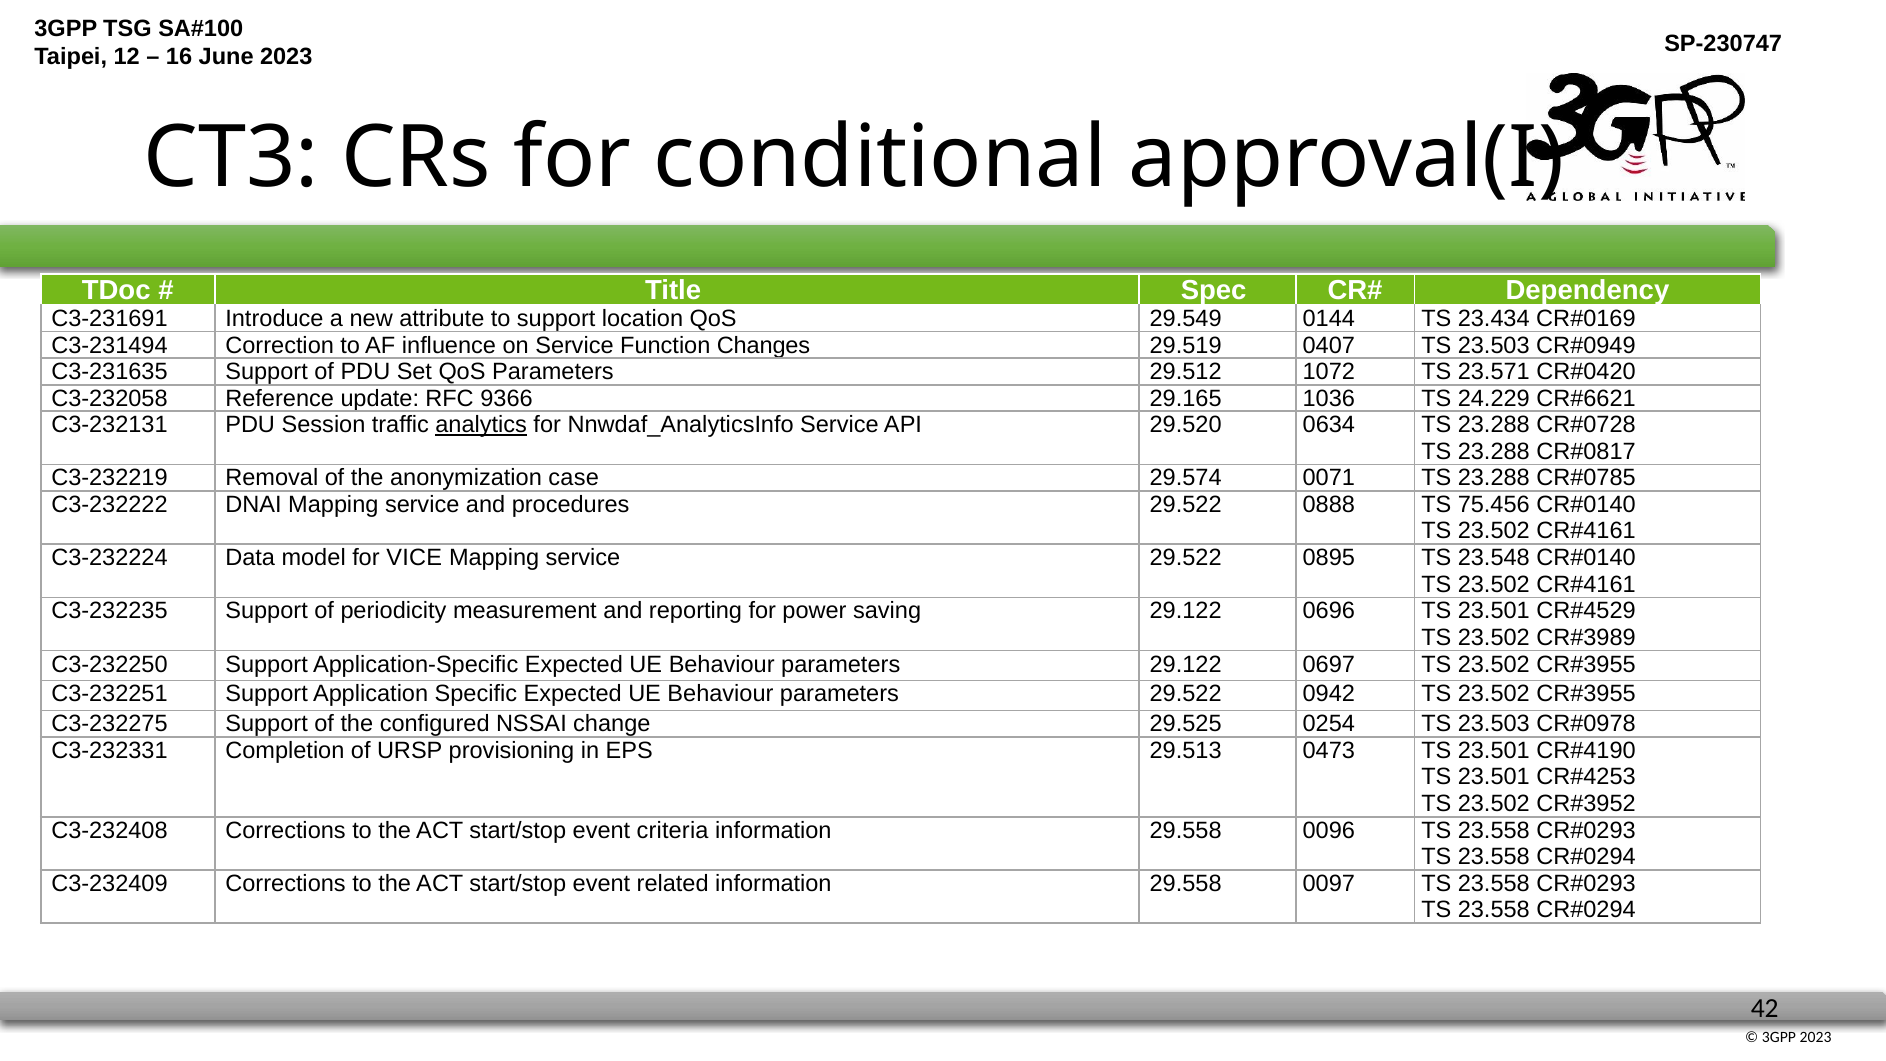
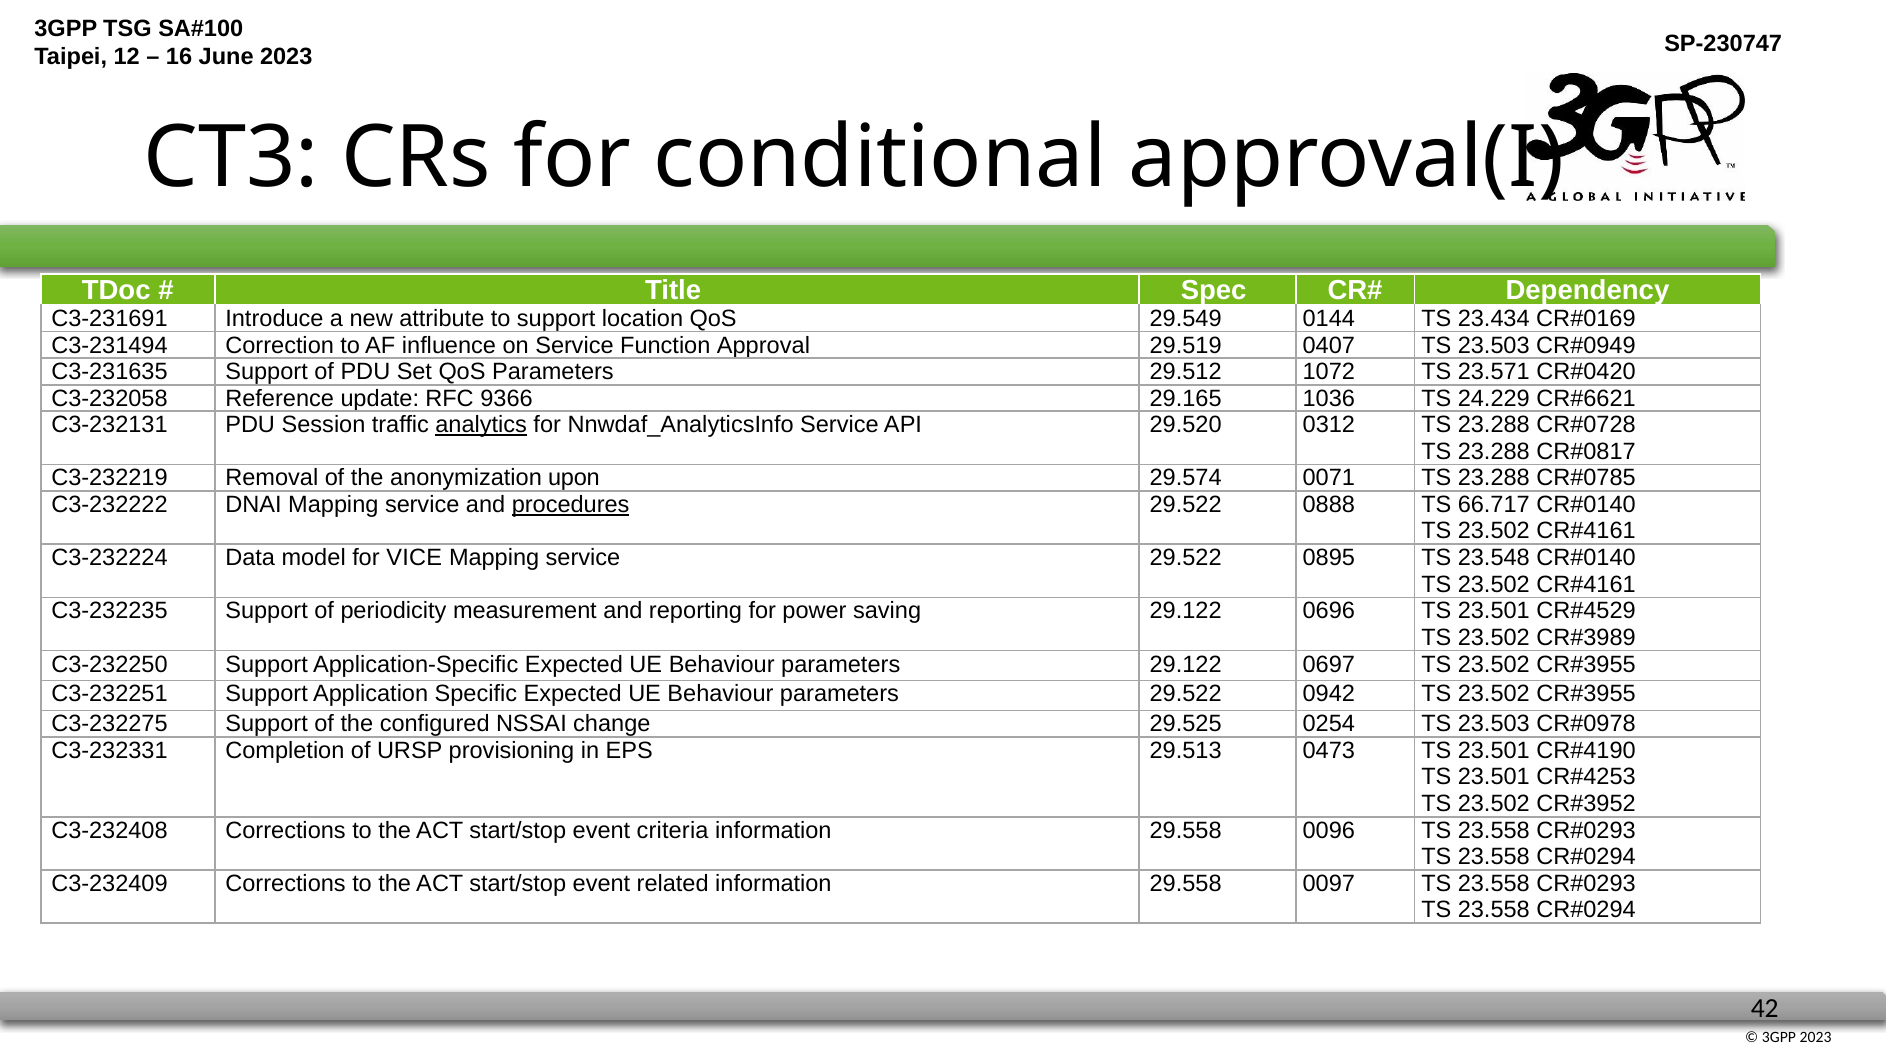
Changes: Changes -> Approval
0634: 0634 -> 0312
case: case -> upon
procedures underline: none -> present
75.456: 75.456 -> 66.717
